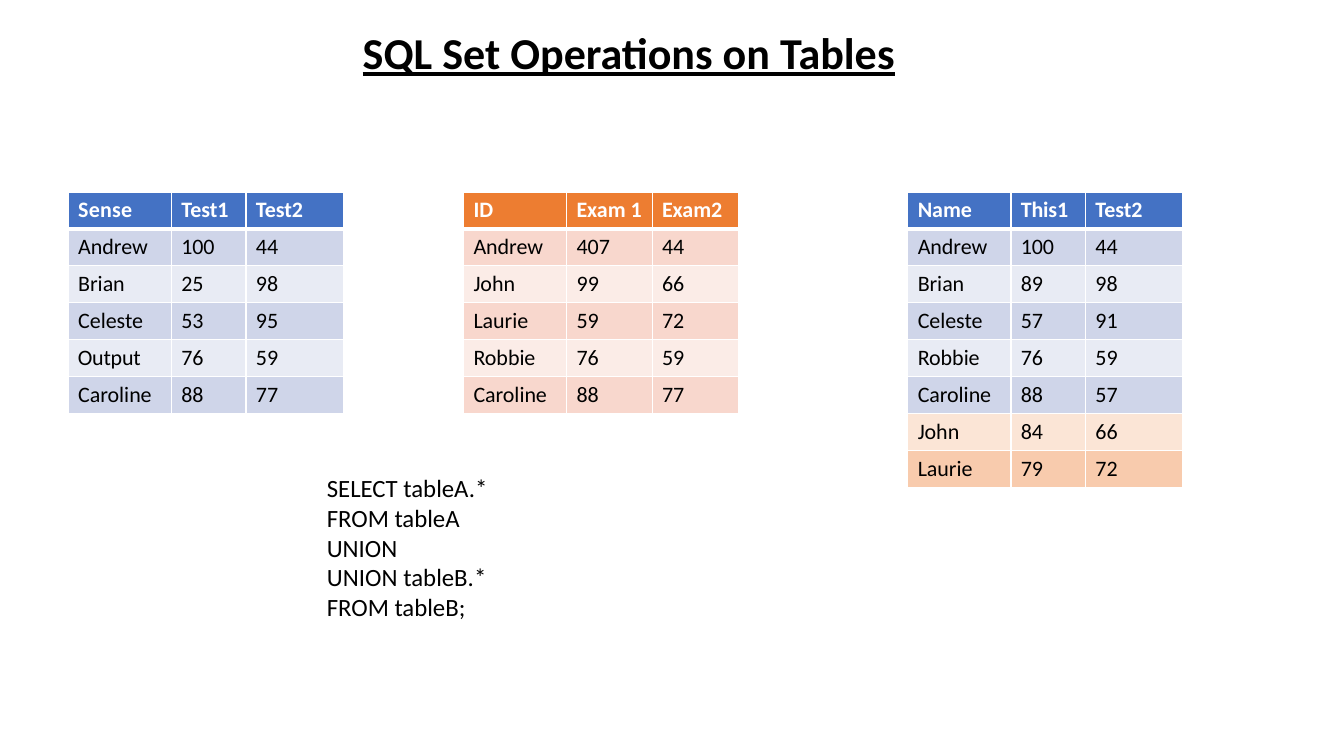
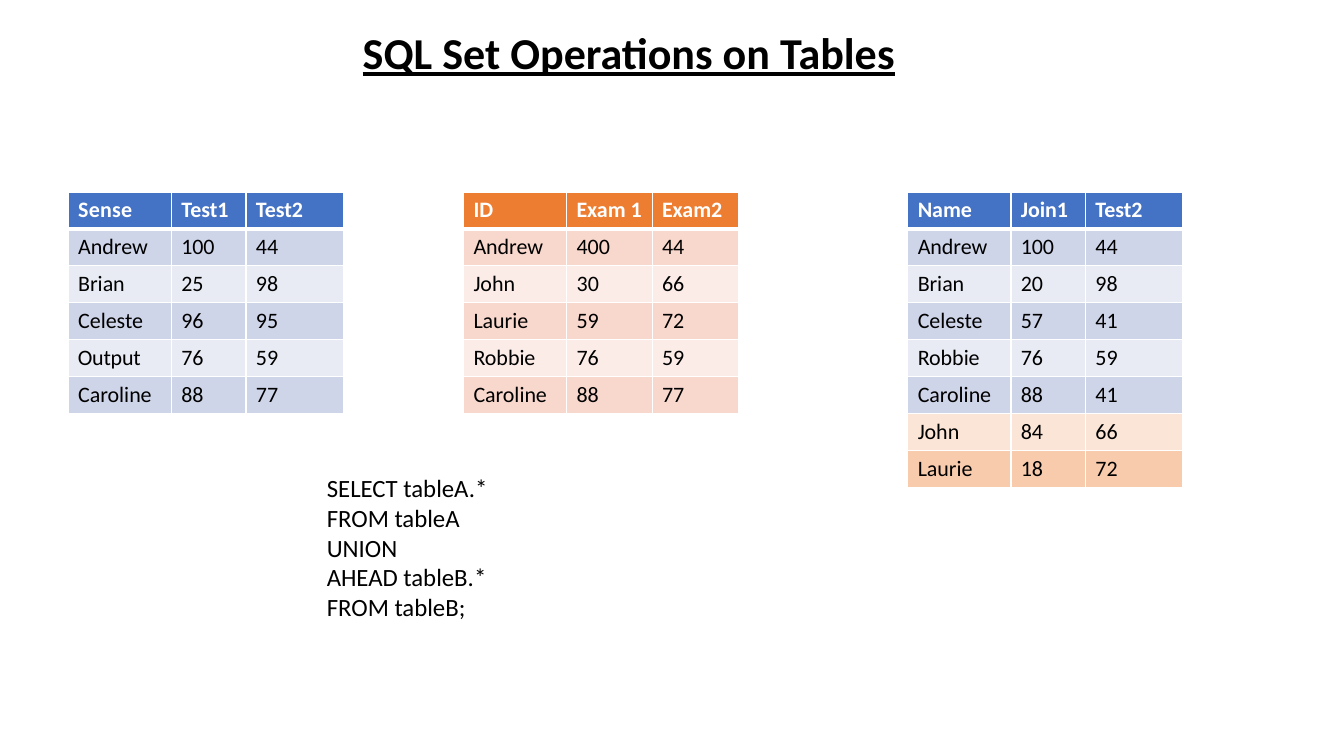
This1: This1 -> Join1
407: 407 -> 400
99: 99 -> 30
89: 89 -> 20
53: 53 -> 96
57 91: 91 -> 41
88 57: 57 -> 41
79: 79 -> 18
UNION at (362, 578): UNION -> AHEAD
